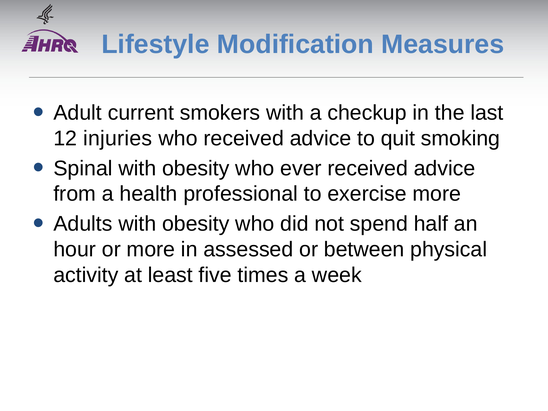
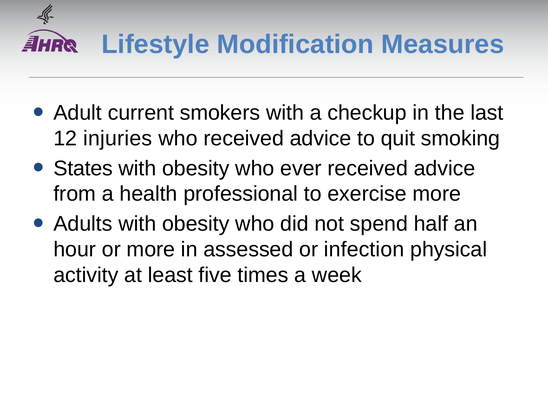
Spinal: Spinal -> States
between: between -> infection
